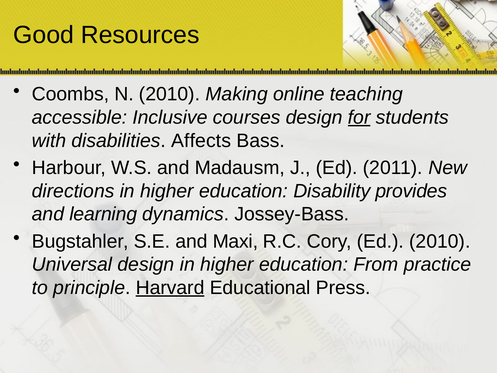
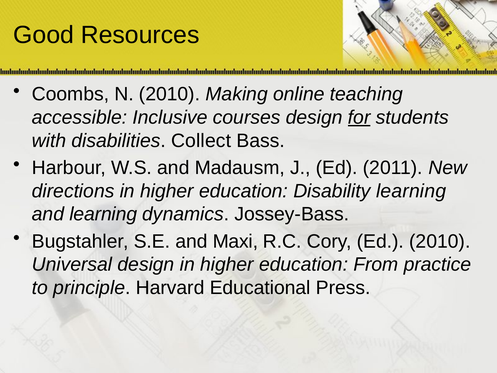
Affects: Affects -> Collect
Disability provides: provides -> learning
Harvard underline: present -> none
